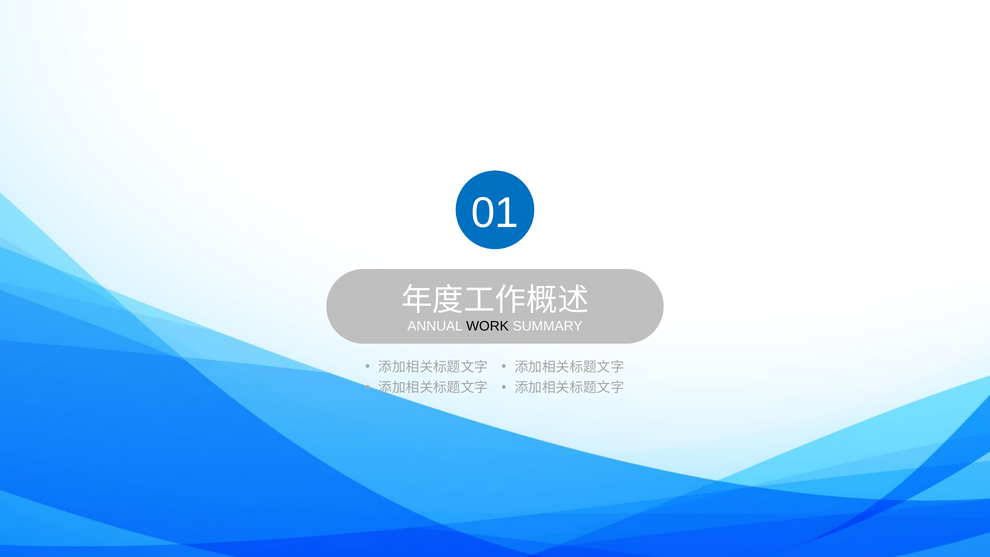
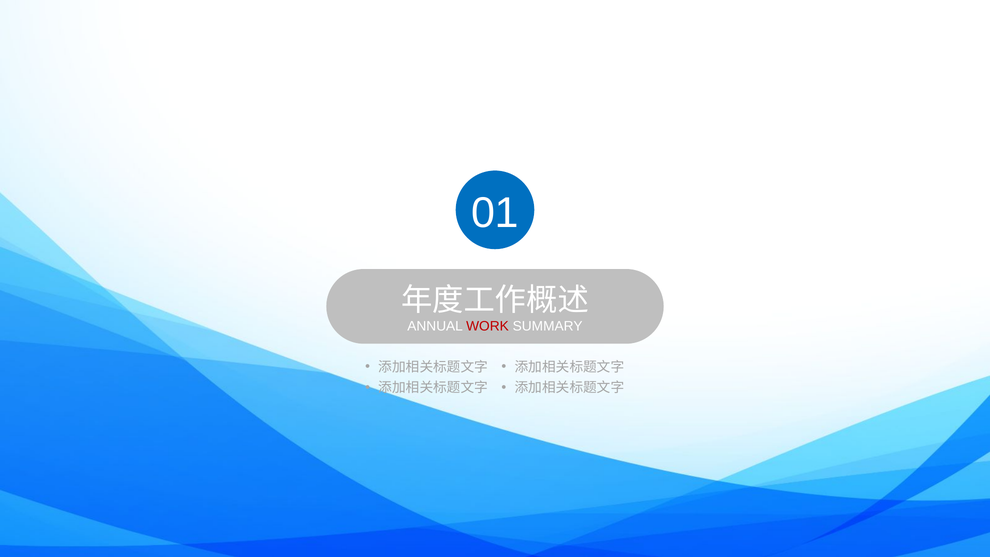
WORK colour: black -> red
